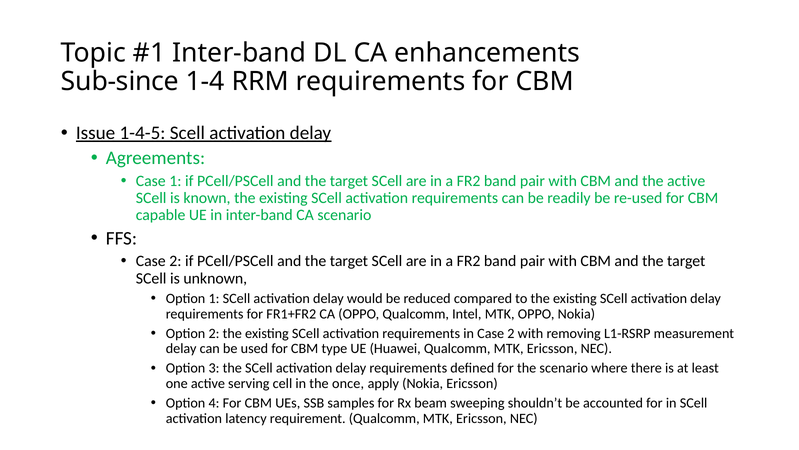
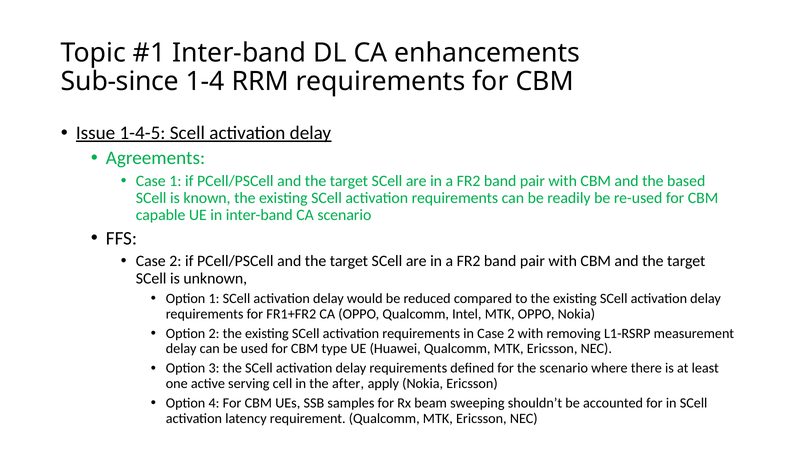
the active: active -> based
once: once -> after
